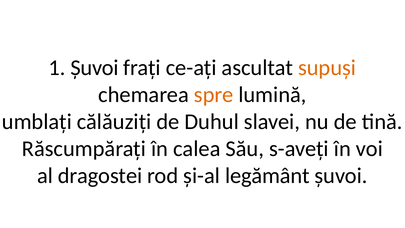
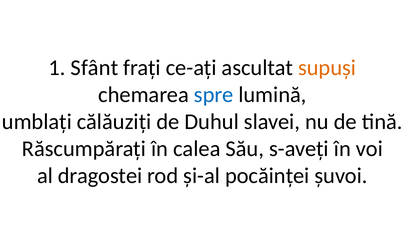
1 Șuvoi: Șuvoi -> Sfânt
spre colour: orange -> blue
legământ: legământ -> pocăinței
